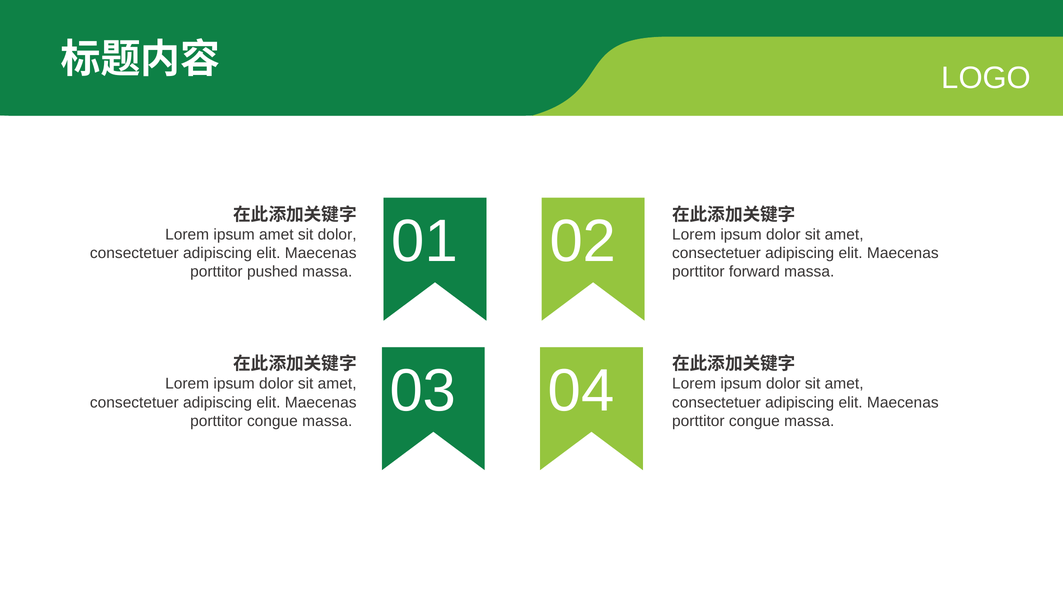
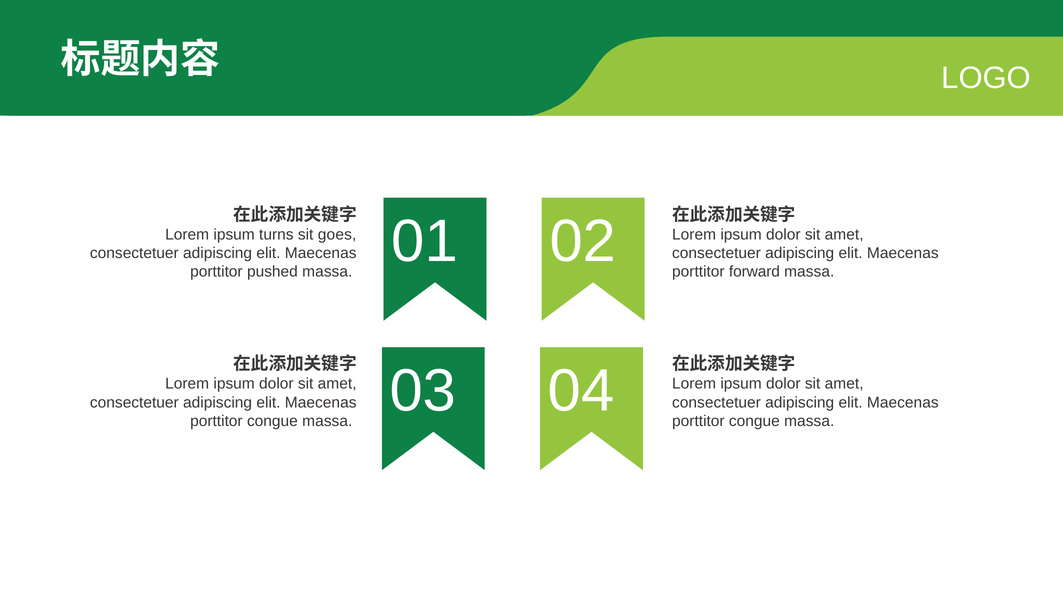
ipsum amet: amet -> turns
sit dolor: dolor -> goes
